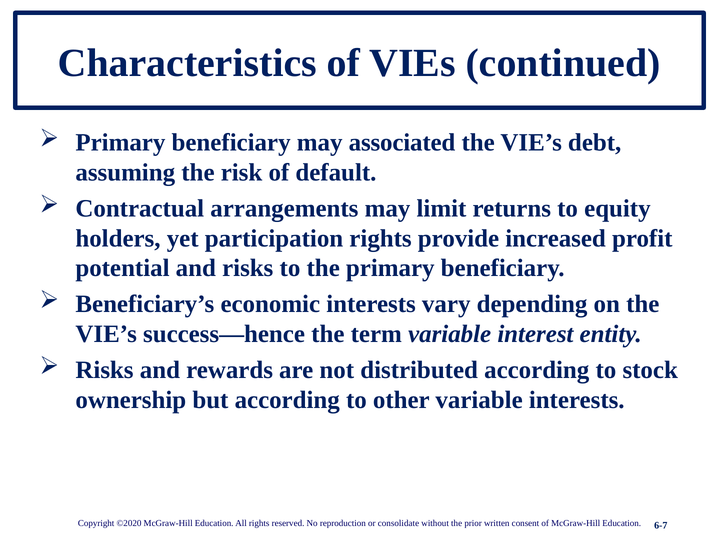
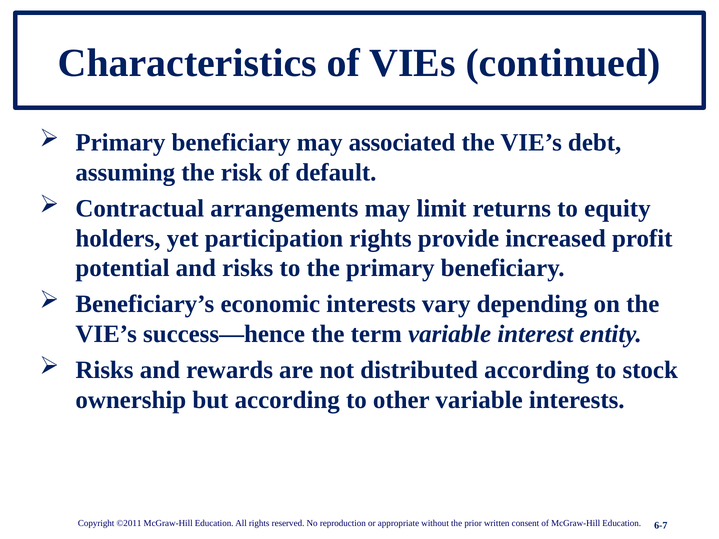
©2020: ©2020 -> ©2011
consolidate: consolidate -> appropriate
